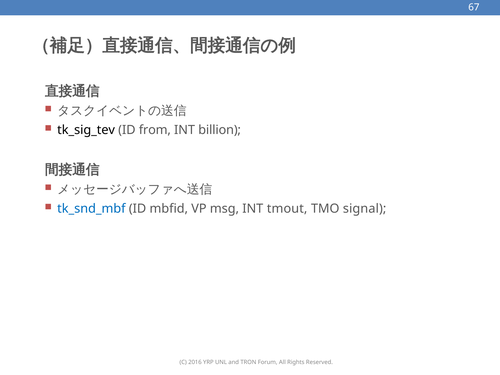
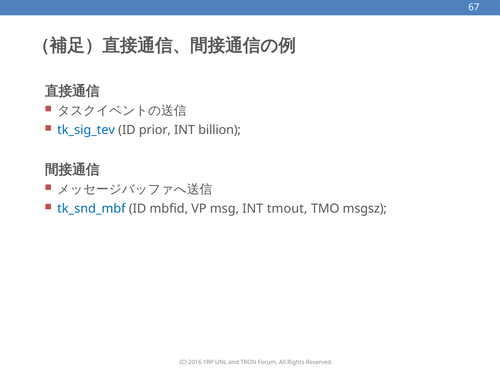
tk_sig_tev colour: black -> blue
from: from -> prior
signal: signal -> msgsz
